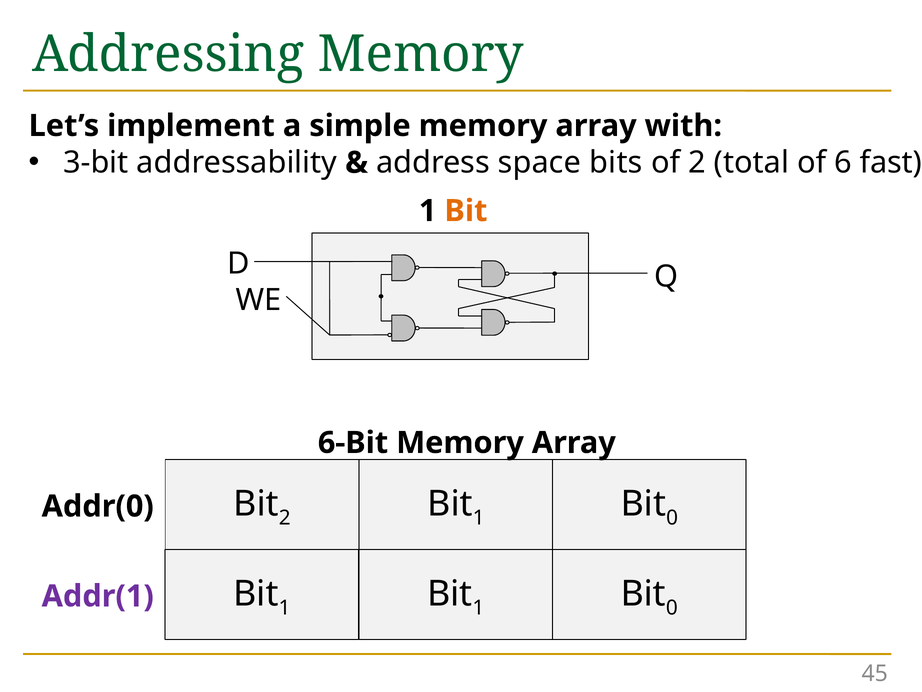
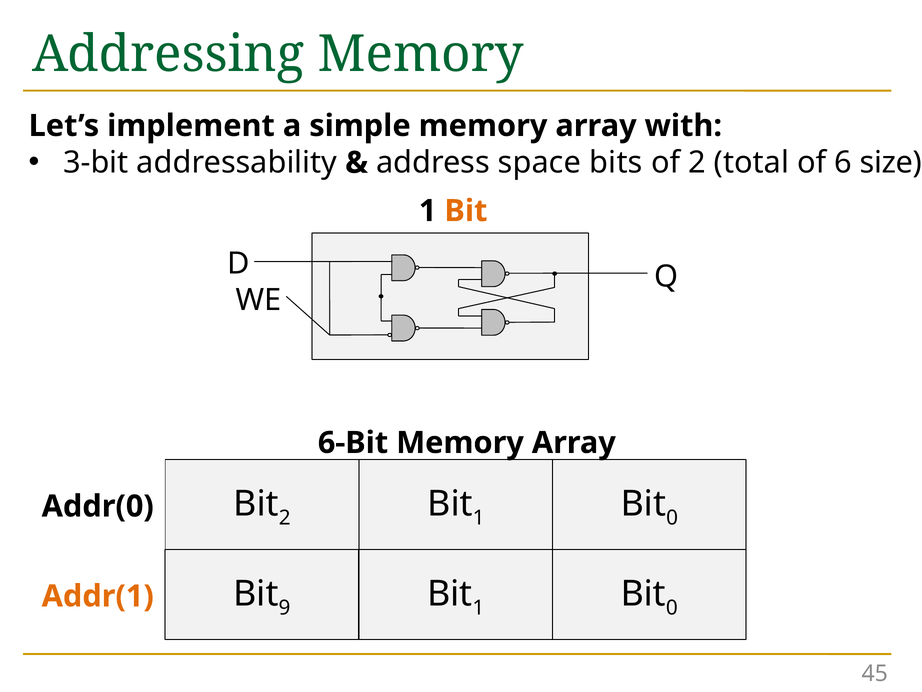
fast: fast -> size
1 at (285, 608): 1 -> 9
Addr(1 colour: purple -> orange
